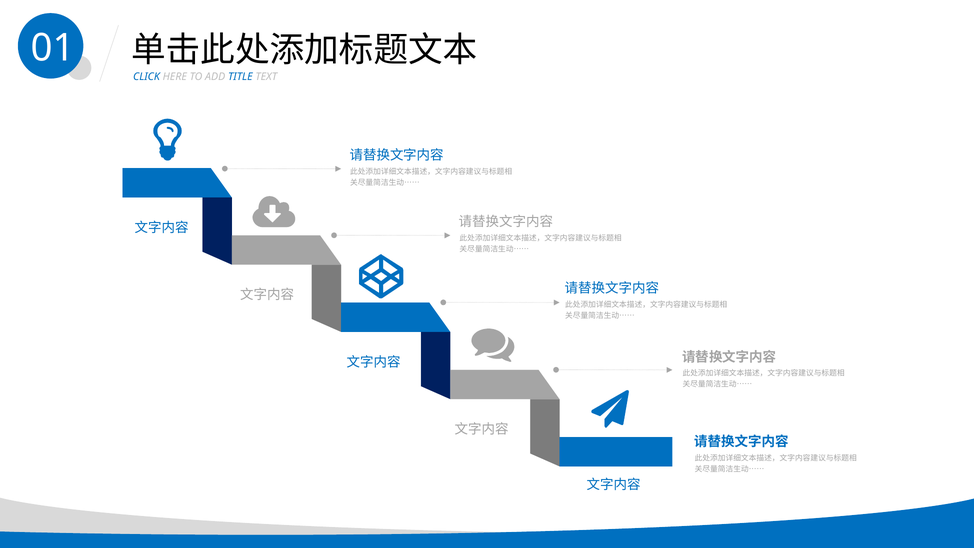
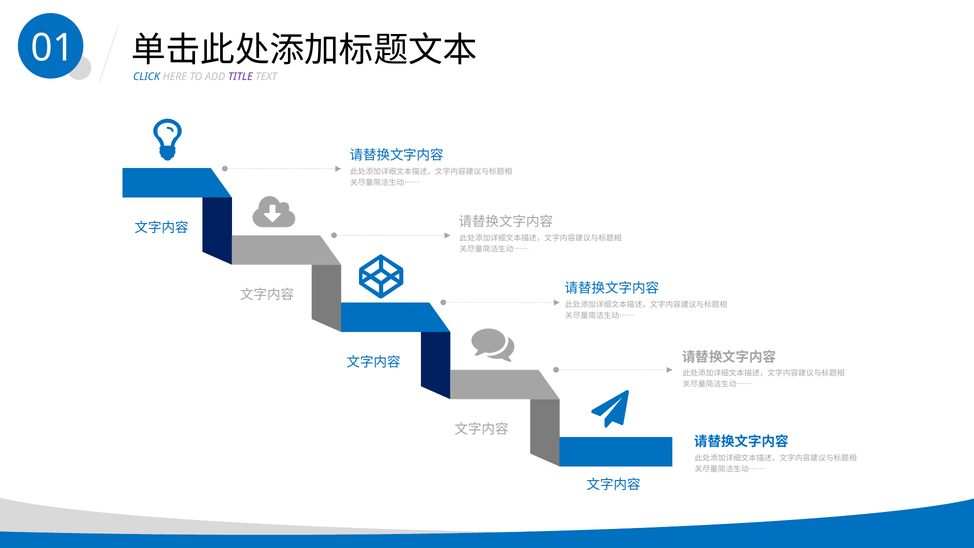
TITLE colour: blue -> purple
